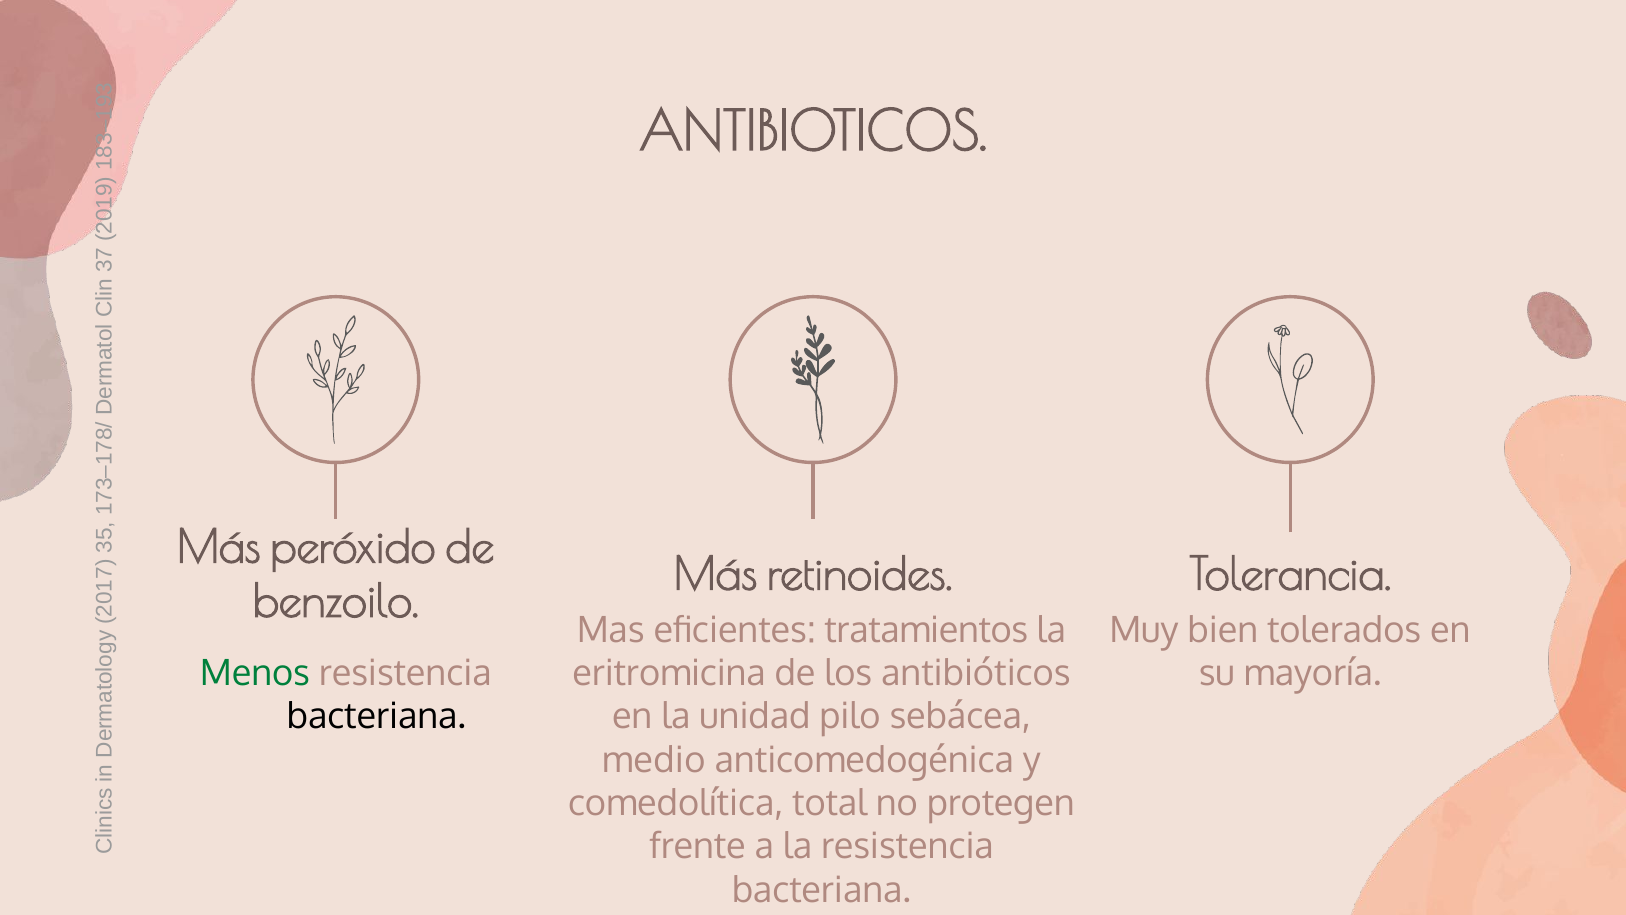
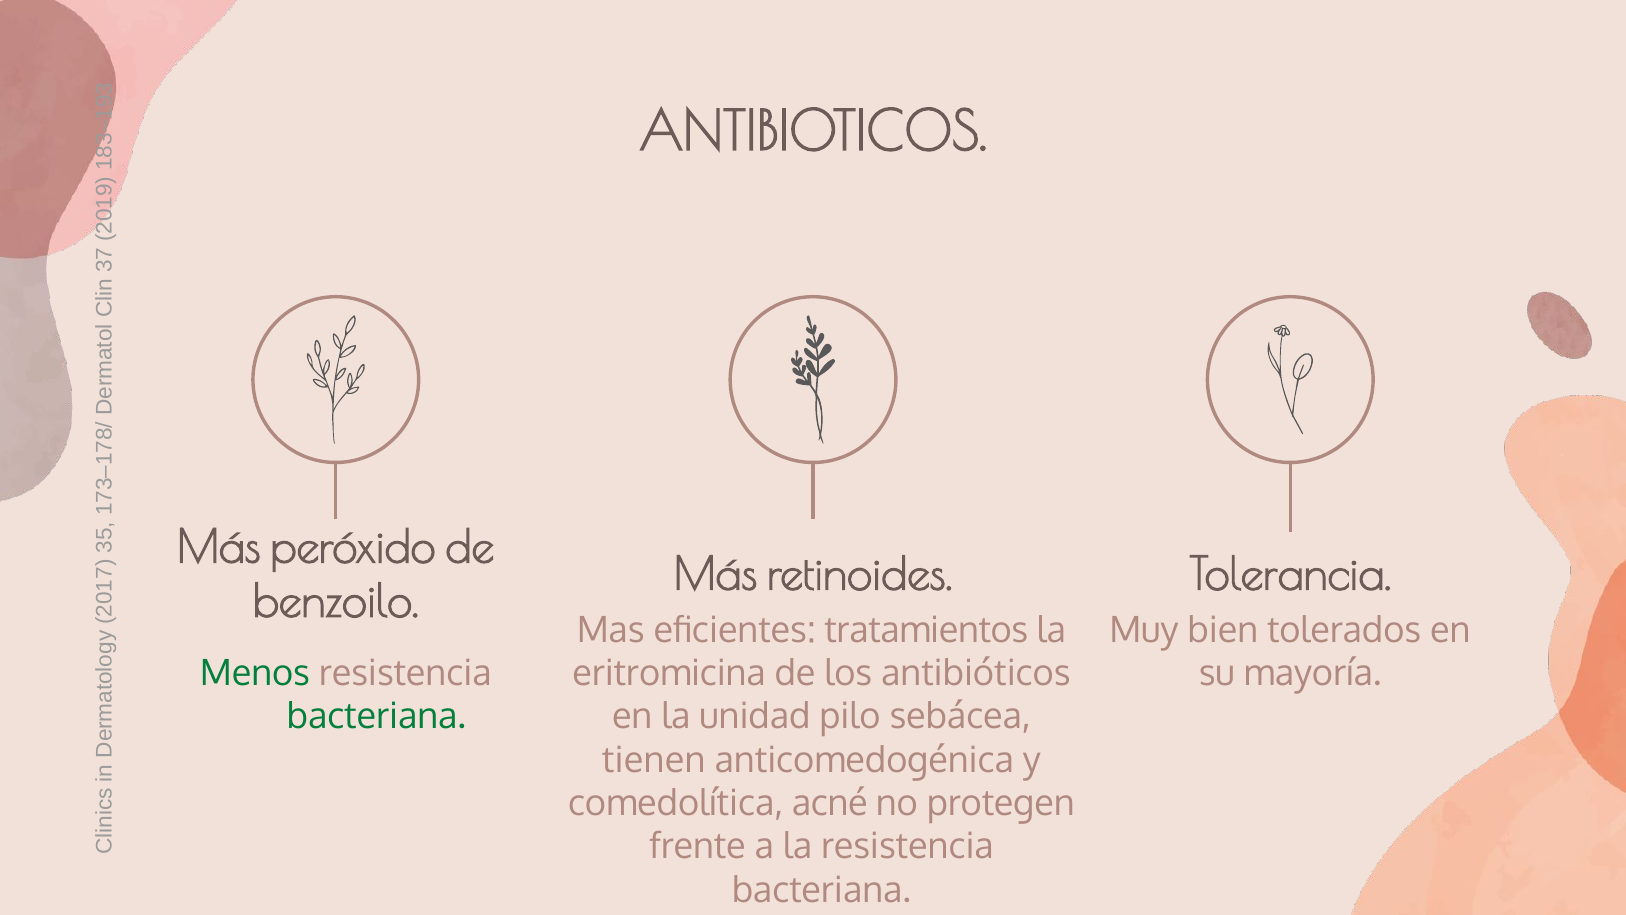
bacteriana at (376, 717) colour: black -> green
medio: medio -> tienen
total: total -> acné
